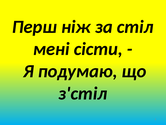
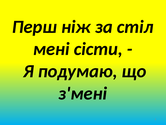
з'стіл: з'стіл -> з'мені
